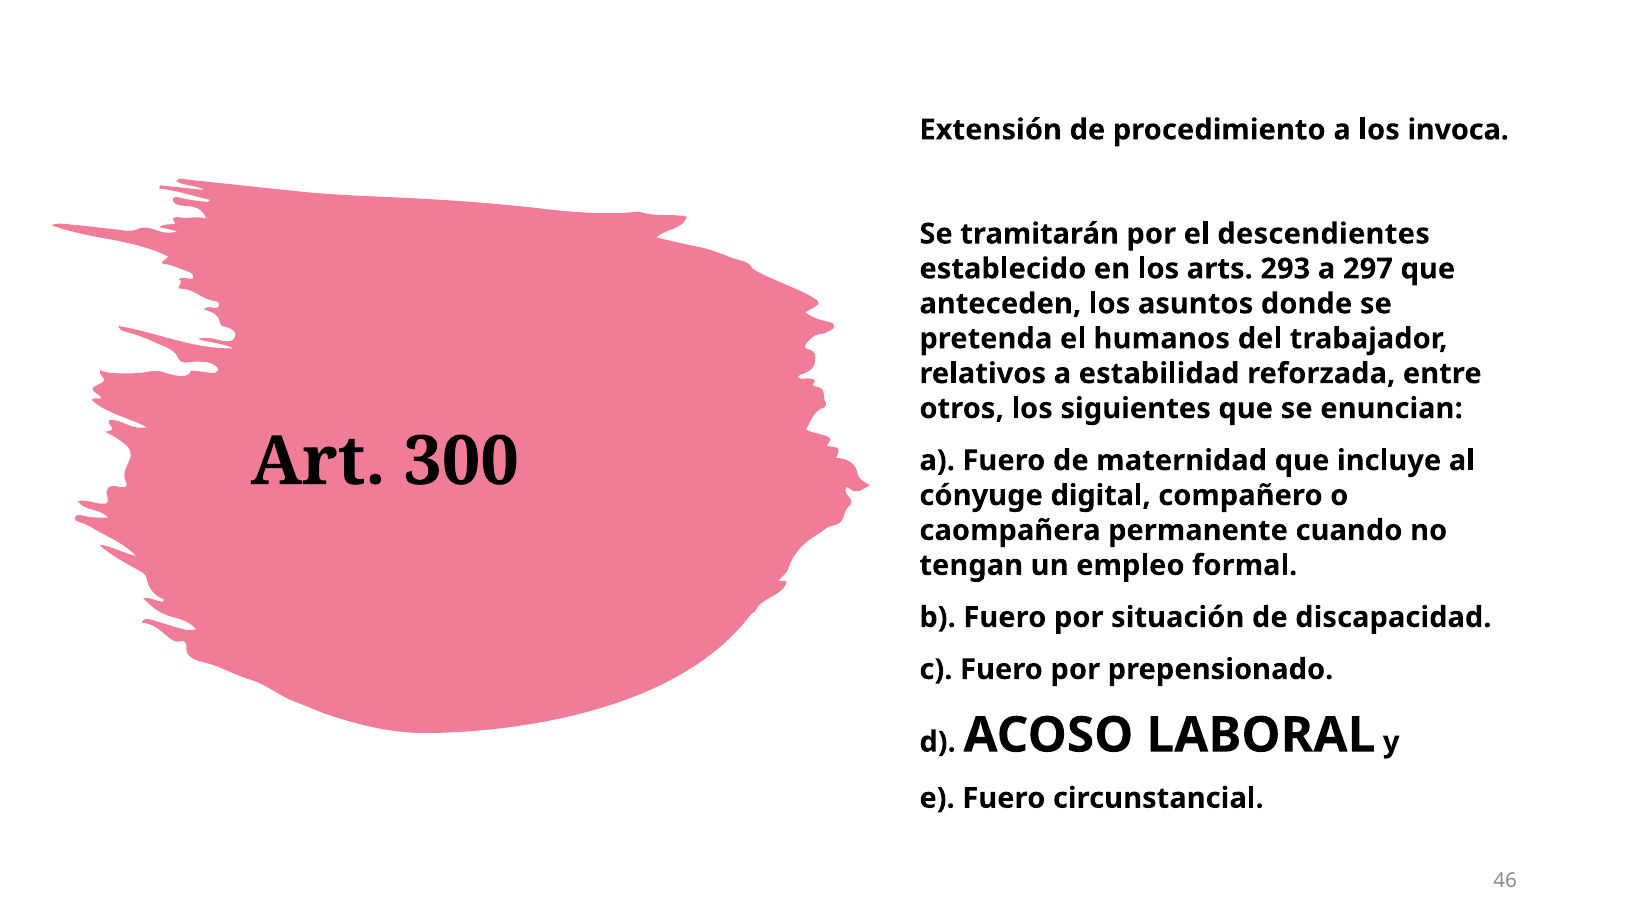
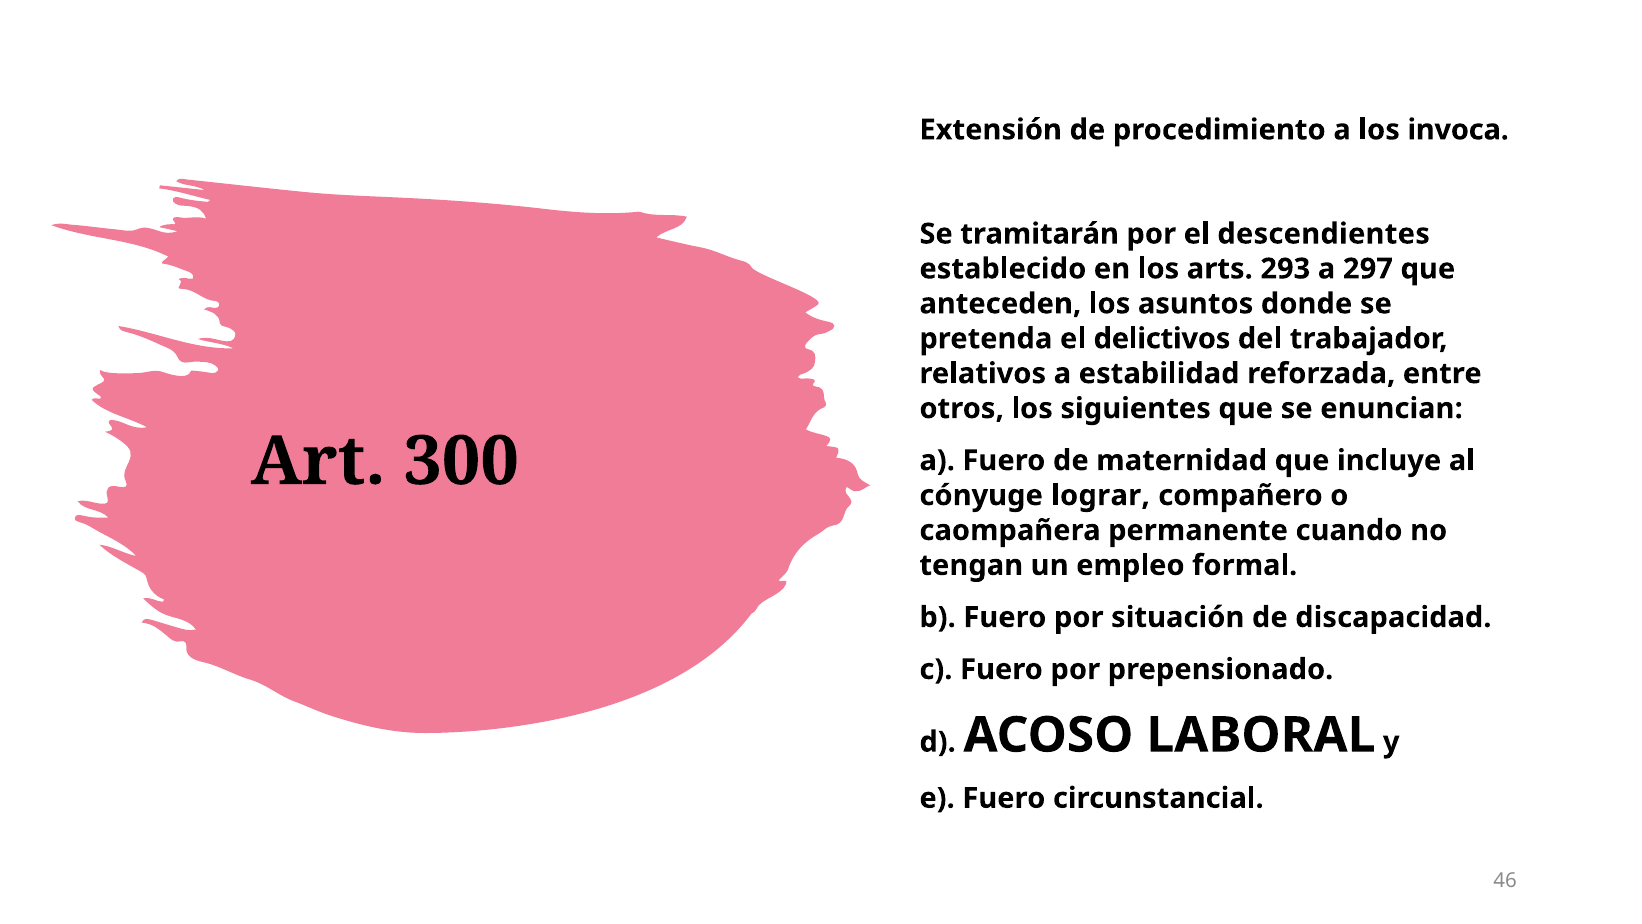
humanos: humanos -> delictivos
digital: digital -> lograr
